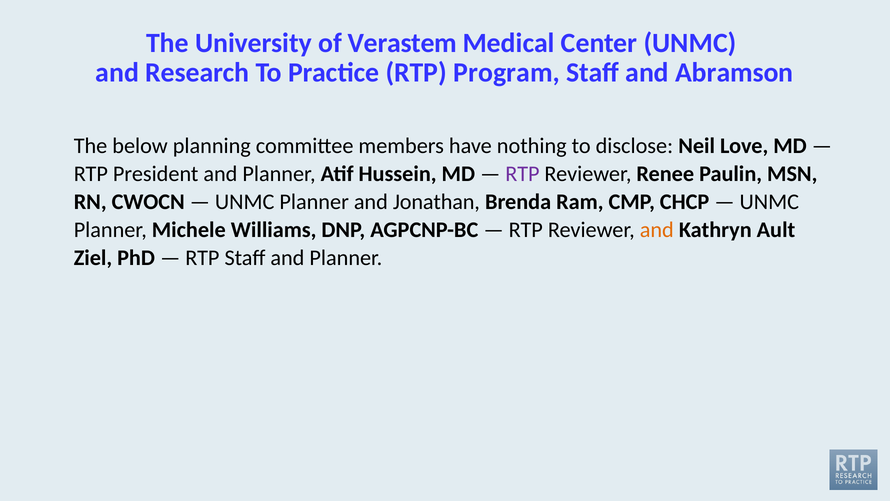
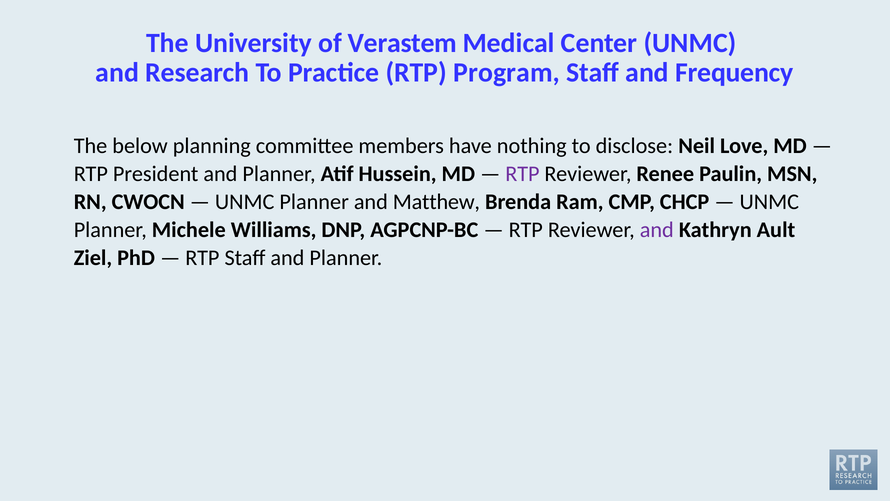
Abramson: Abramson -> Frequency
Jonathan: Jonathan -> Matthew
and at (657, 230) colour: orange -> purple
